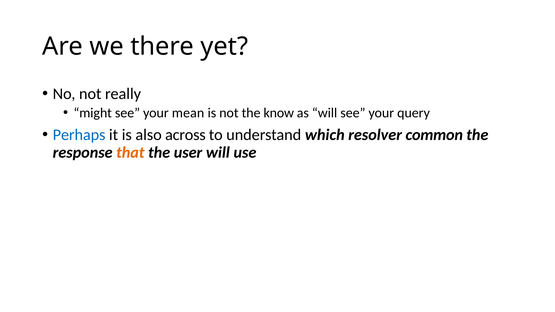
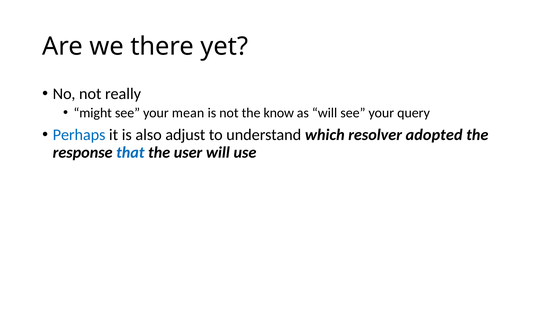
across: across -> adjust
common: common -> adopted
that colour: orange -> blue
